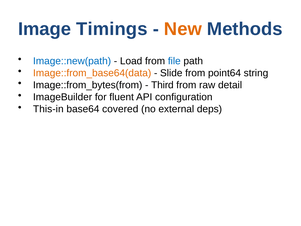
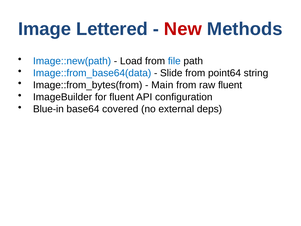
Timings: Timings -> Lettered
New colour: orange -> red
Image::from_base64(data colour: orange -> blue
Third: Third -> Main
raw detail: detail -> fluent
This-in: This-in -> Blue-in
